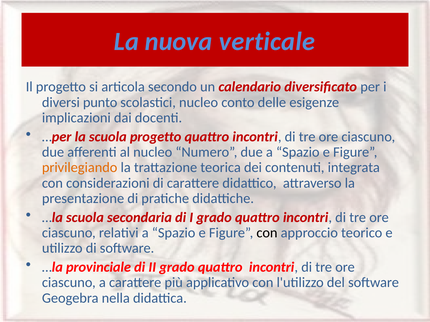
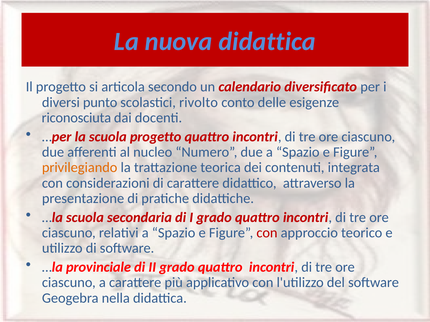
nuova verticale: verticale -> didattica
scolastici nucleo: nucleo -> rivolto
implicazioni: implicazioni -> riconosciuta
con at (267, 233) colour: black -> red
